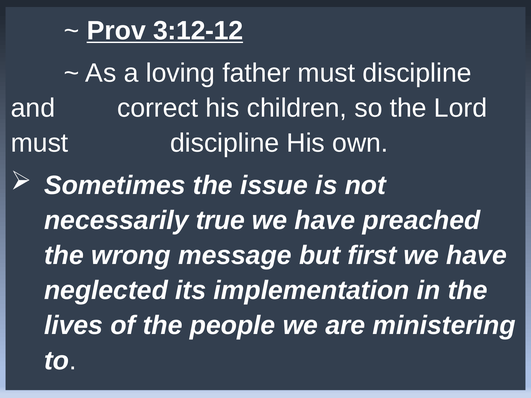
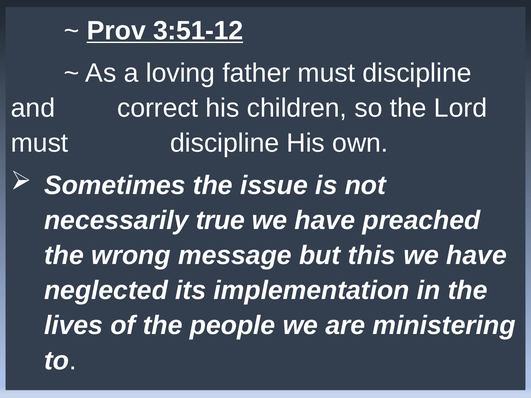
3:12-12: 3:12-12 -> 3:51-12
first: first -> this
